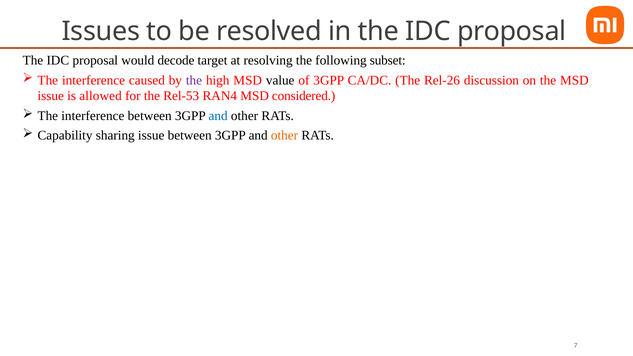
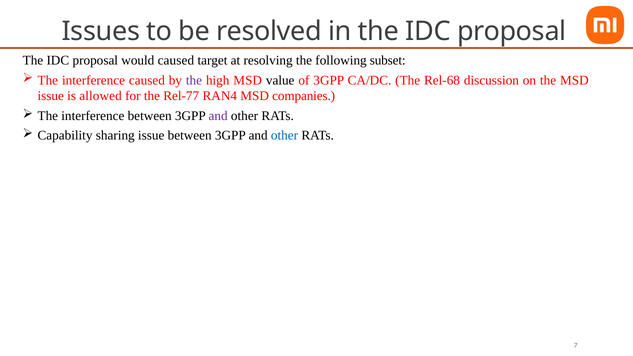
would decode: decode -> caused
Rel-26: Rel-26 -> Rel-68
Rel-53: Rel-53 -> Rel-77
considered: considered -> companies
and at (218, 116) colour: blue -> purple
other at (285, 136) colour: orange -> blue
